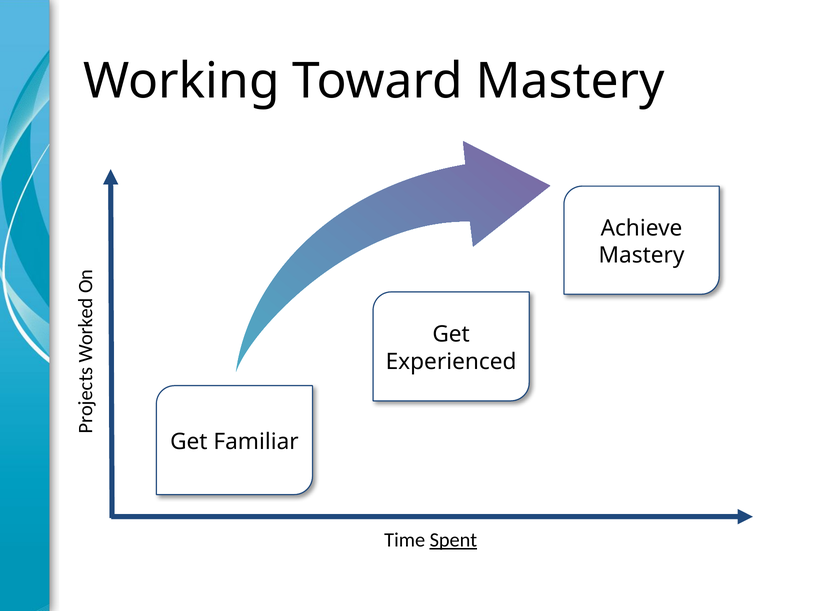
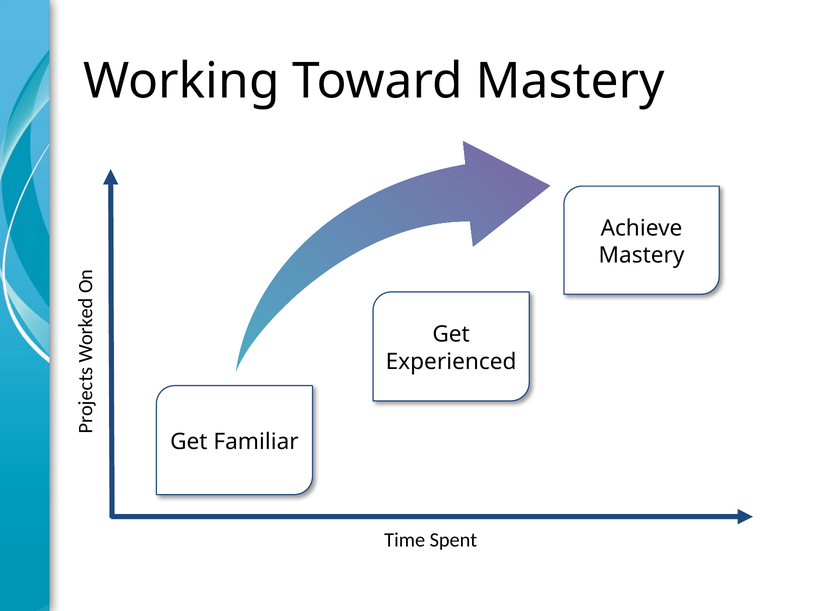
Spent underline: present -> none
